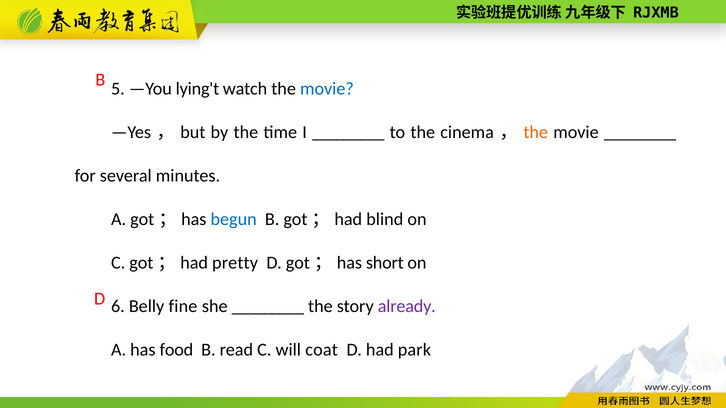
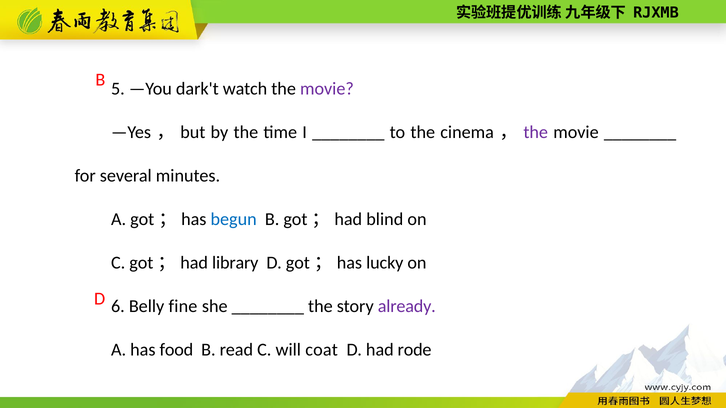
lying't: lying't -> dark't
movie at (327, 89) colour: blue -> purple
the at (536, 132) colour: orange -> purple
pretty: pretty -> library
short: short -> lucky
park: park -> rode
